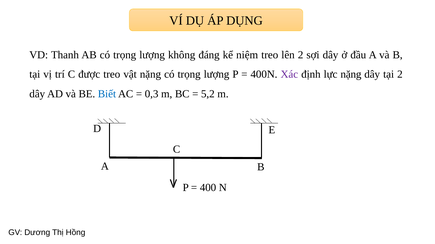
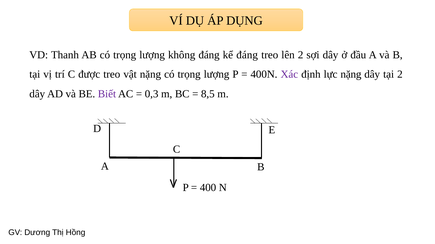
kể niệm: niệm -> đáng
Biết colour: blue -> purple
5,2: 5,2 -> 8,5
